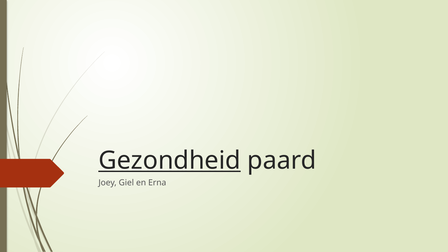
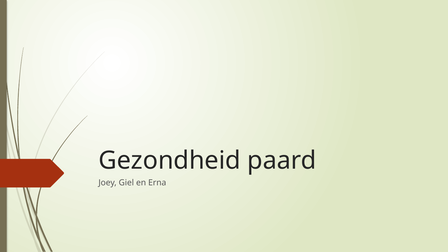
Gezondheid underline: present -> none
